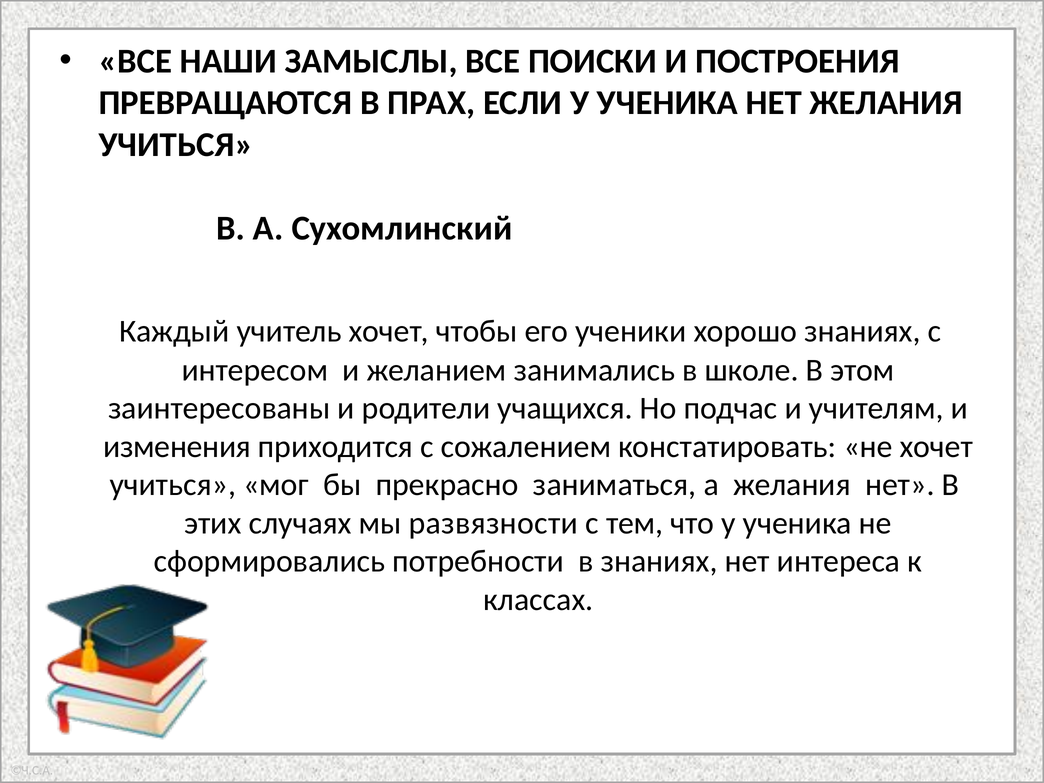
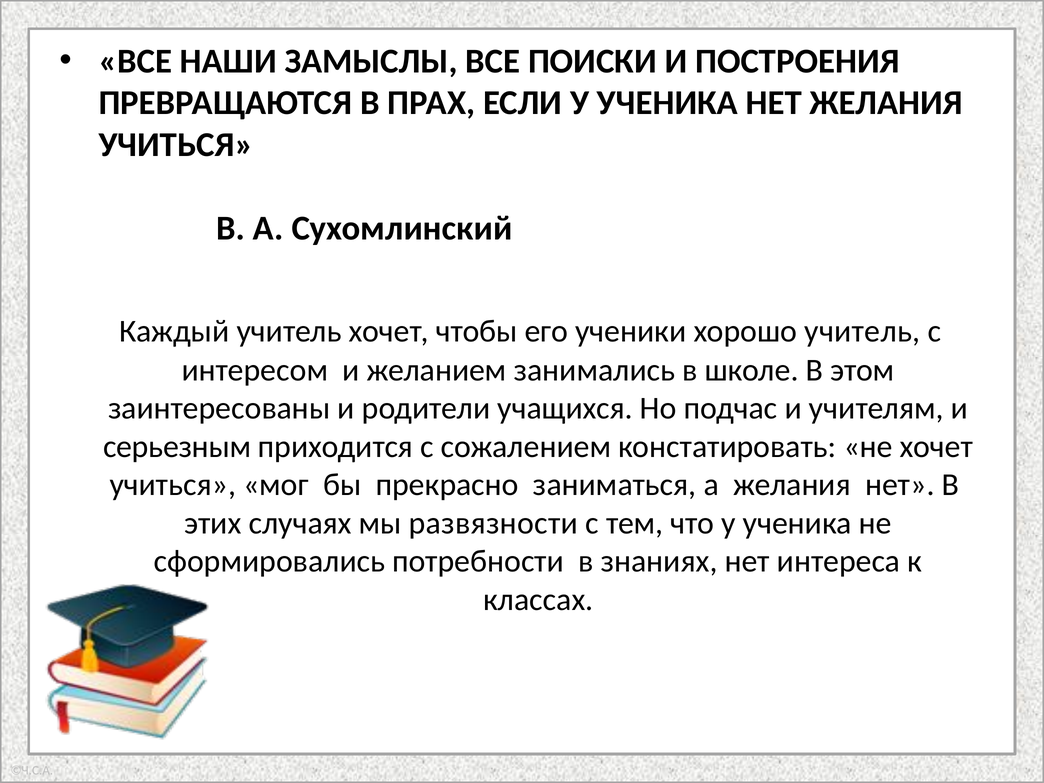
хорошо знаниях: знаниях -> учитель
изменения: изменения -> серьезным
